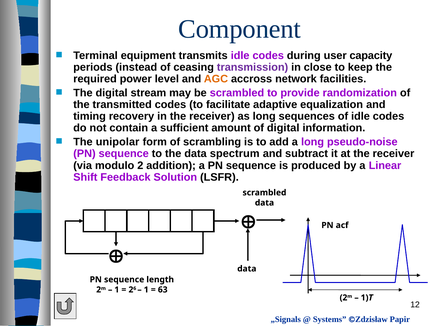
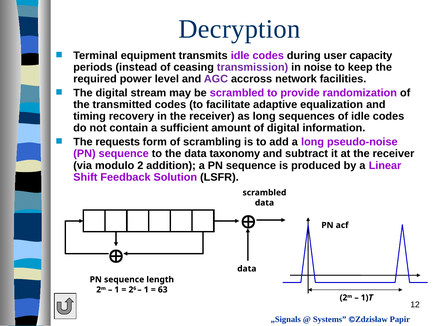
Component: Component -> Decryption
close: close -> noise
AGC colour: orange -> purple
unipolar: unipolar -> requests
spectrum: spectrum -> taxonomy
